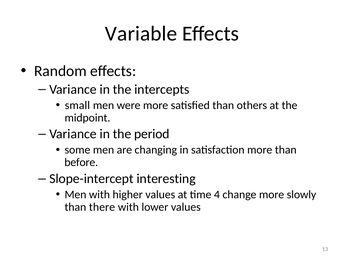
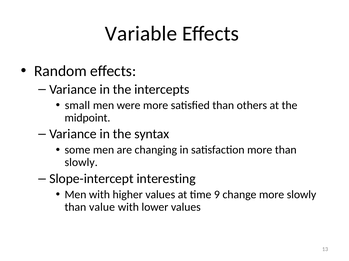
period: period -> syntax
before at (81, 163): before -> slowly
4: 4 -> 9
there: there -> value
